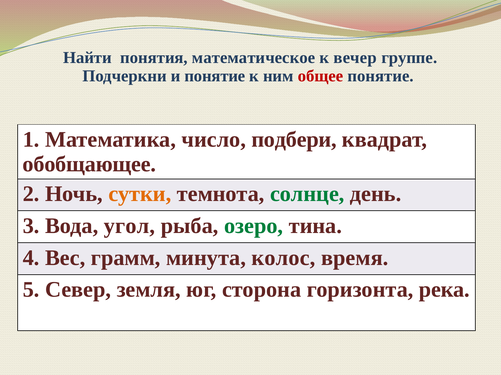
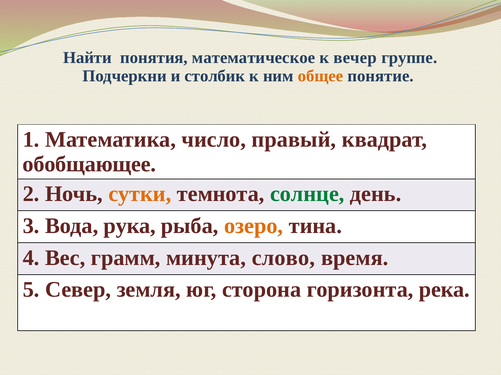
и понятие: понятие -> столбик
общее colour: red -> orange
подбери: подбери -> правый
угол: угол -> рука
озеро colour: green -> orange
колос: колос -> слово
